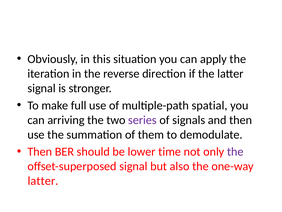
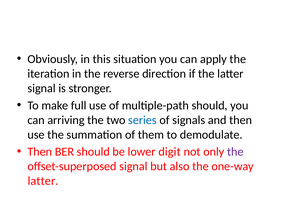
multiple-path spatial: spatial -> should
series colour: purple -> blue
time: time -> digit
